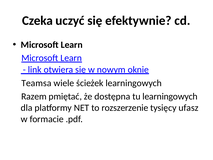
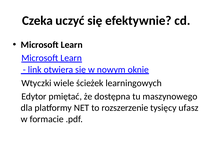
Teamsa: Teamsa -> Wtyczki
Razem: Razem -> Edytor
tu learningowych: learningowych -> maszynowego
